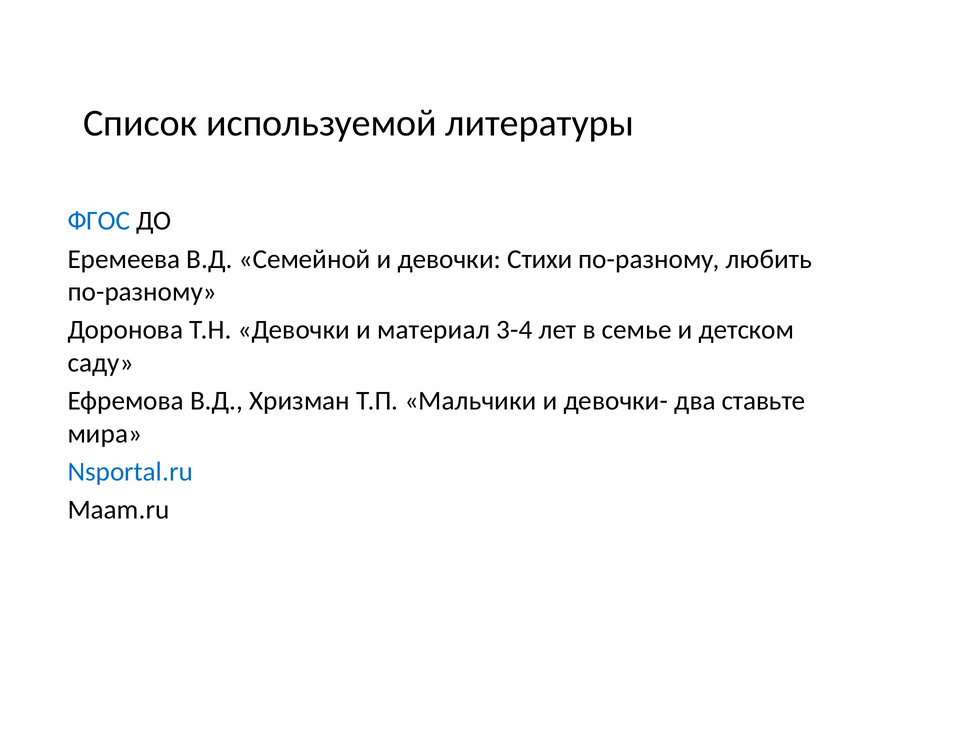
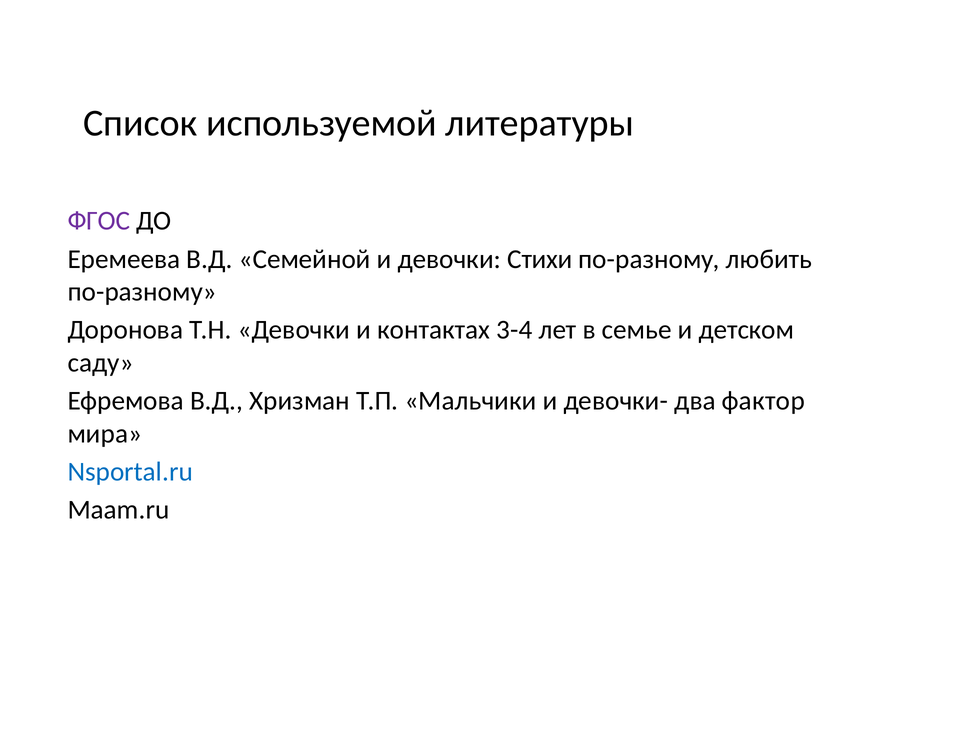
ФГОС colour: blue -> purple
материал: материал -> контактах
ставьте: ставьте -> фактор
